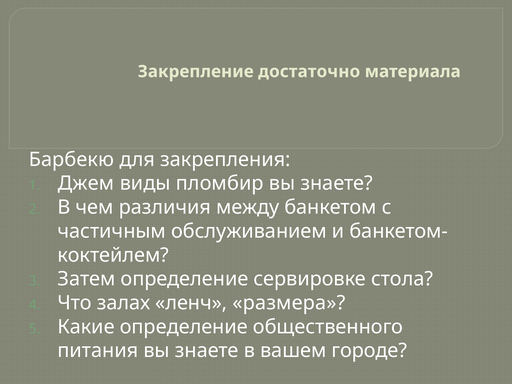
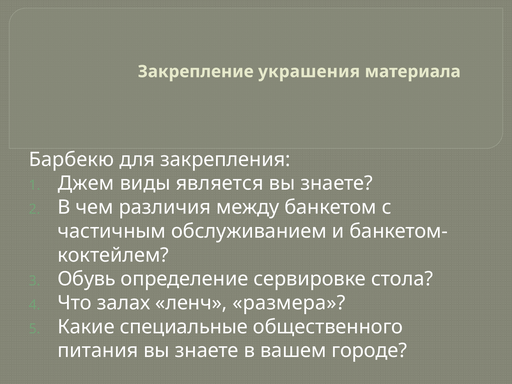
достаточно: достаточно -> украшения
пломбир: пломбир -> является
Затем: Затем -> Обувь
Какие определение: определение -> специальные
